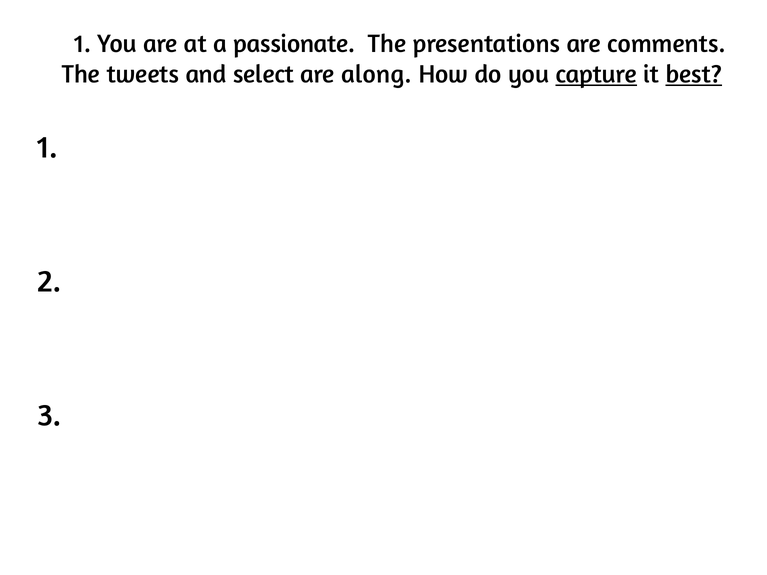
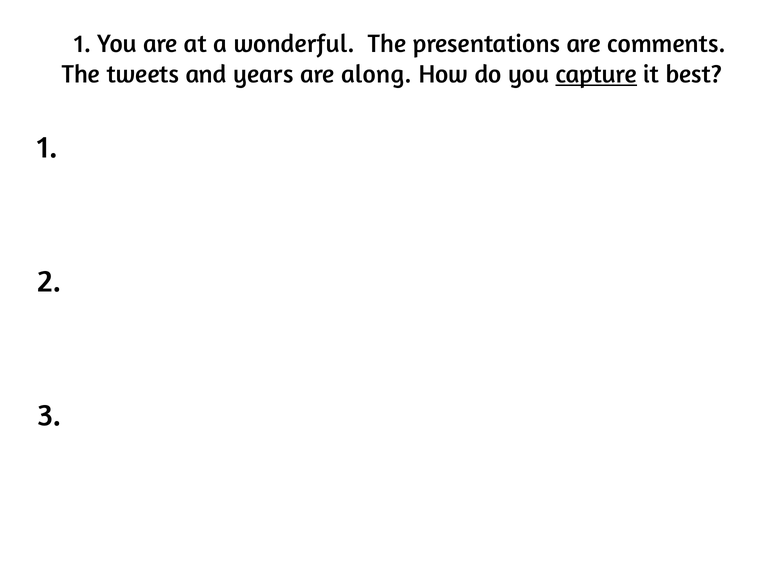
passionate: passionate -> wonderful
select: select -> years
best underline: present -> none
